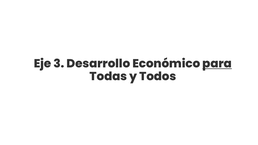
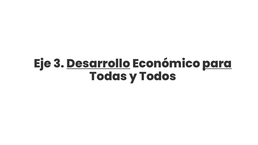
Desarrollo underline: none -> present
